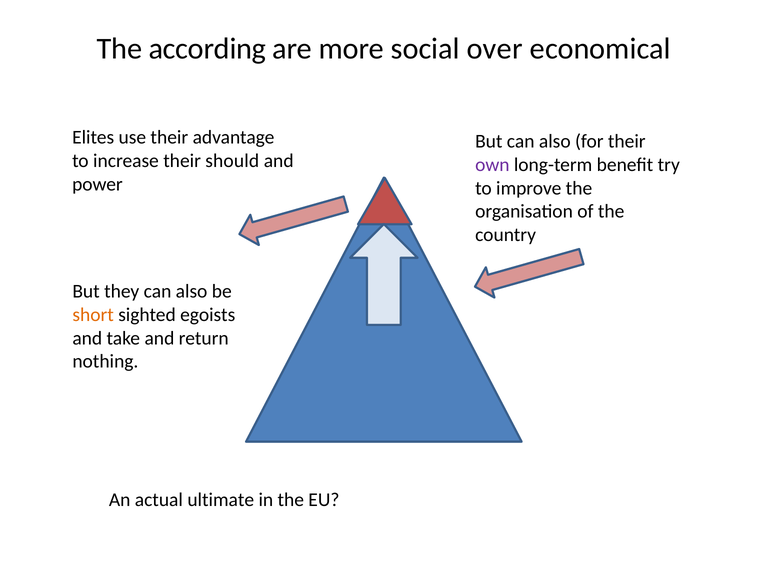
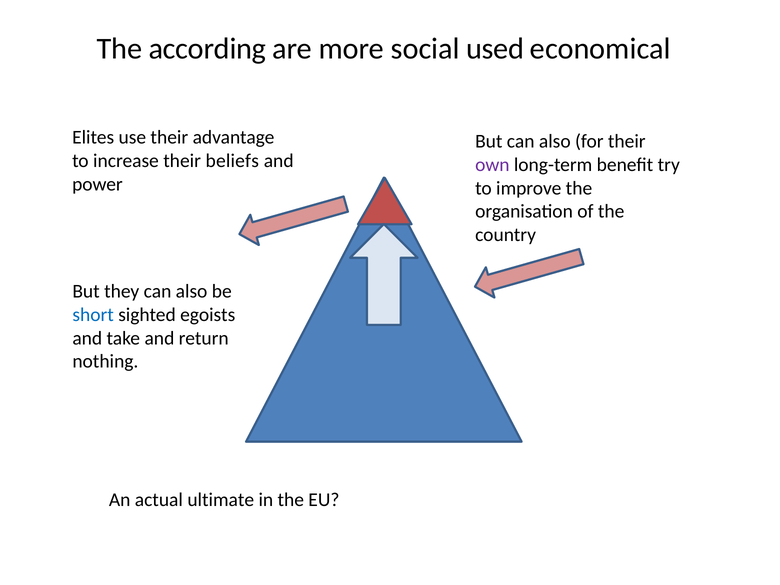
over: over -> used
should: should -> beliefs
short colour: orange -> blue
